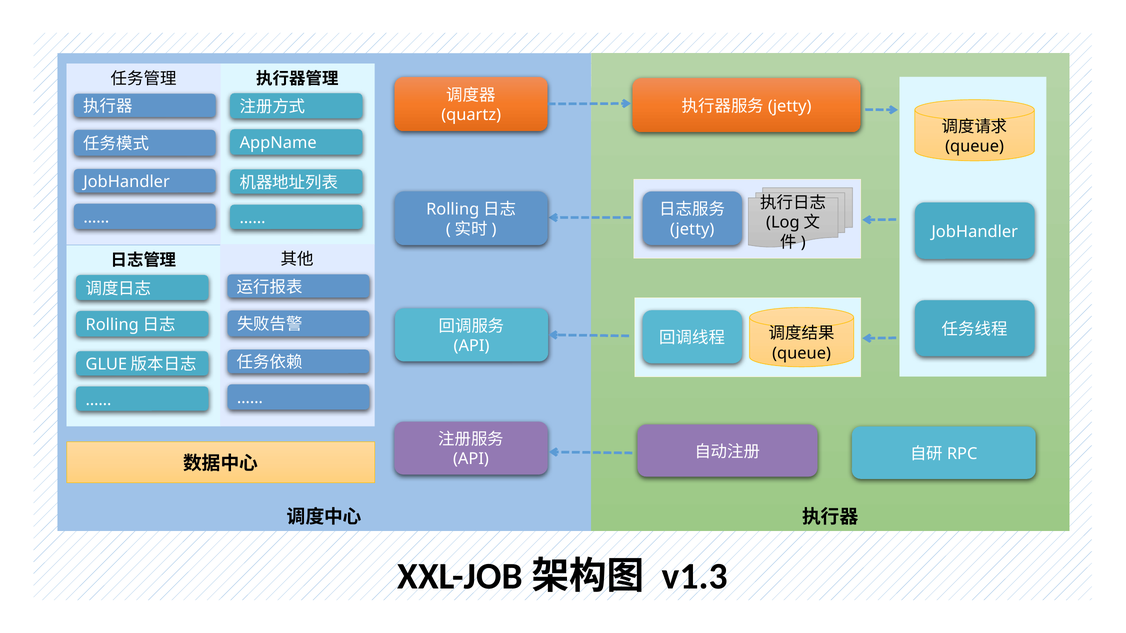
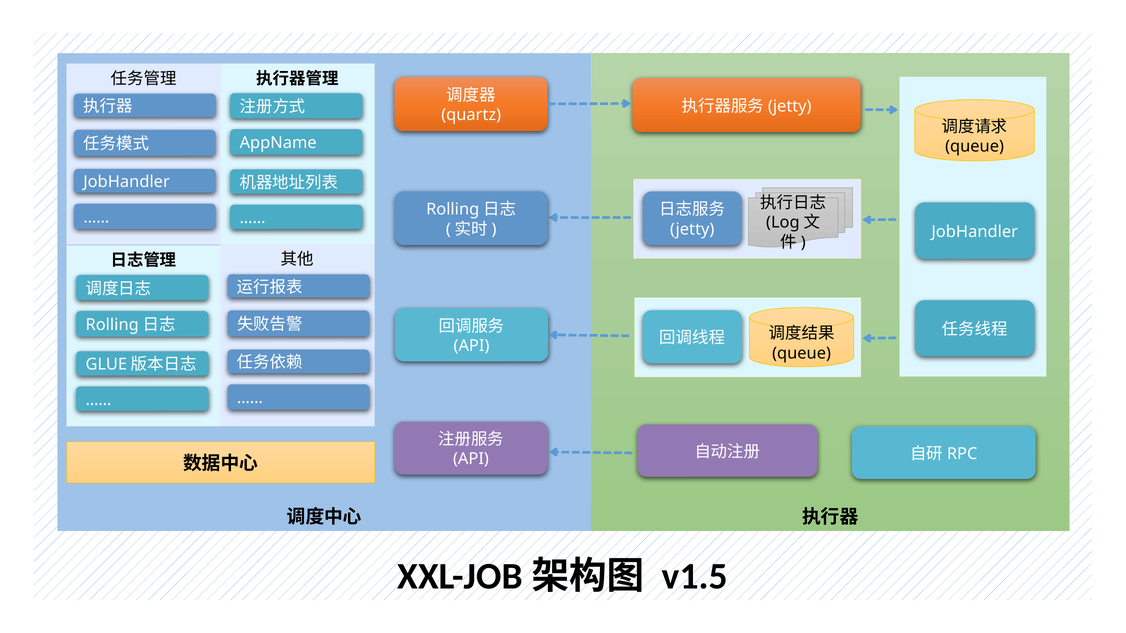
v1.3: v1.3 -> v1.5
